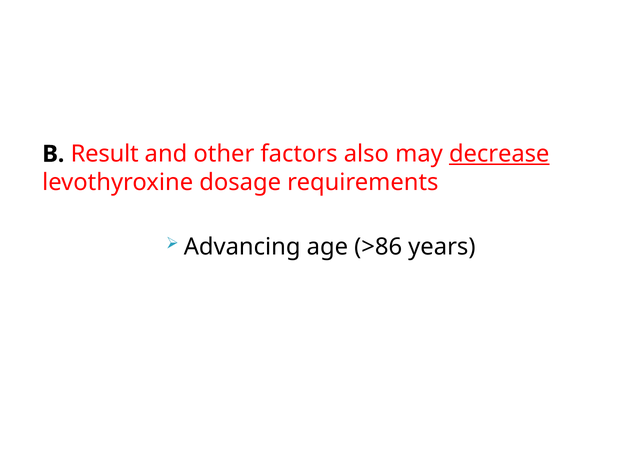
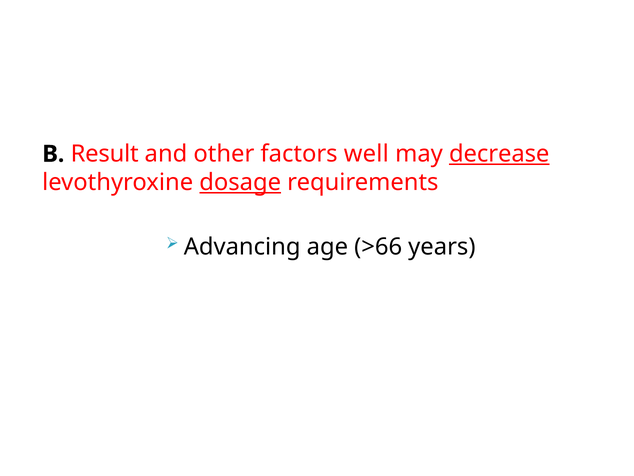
also: also -> well
dosage underline: none -> present
>86: >86 -> >66
